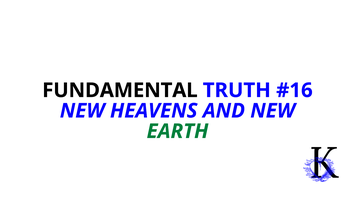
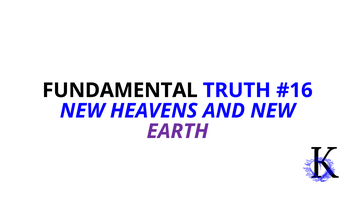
EARTH colour: green -> purple
